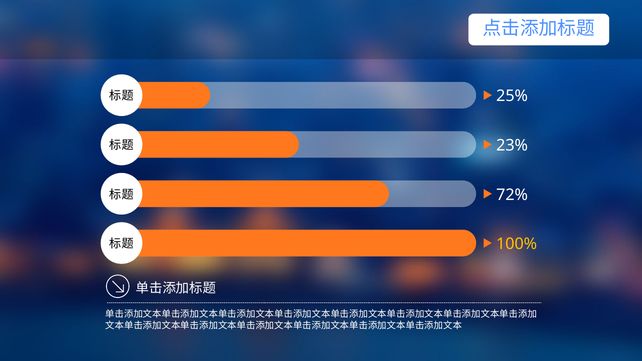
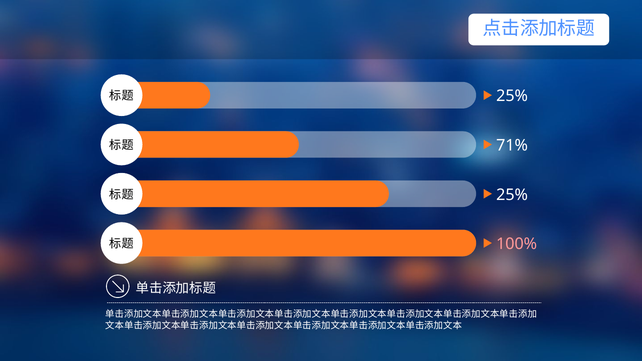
23%: 23% -> 71%
72% at (512, 195): 72% -> 25%
100% colour: yellow -> pink
